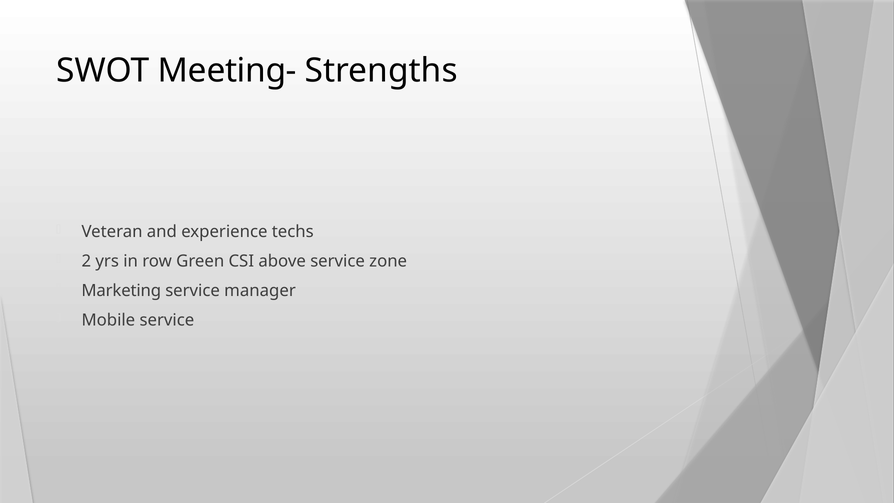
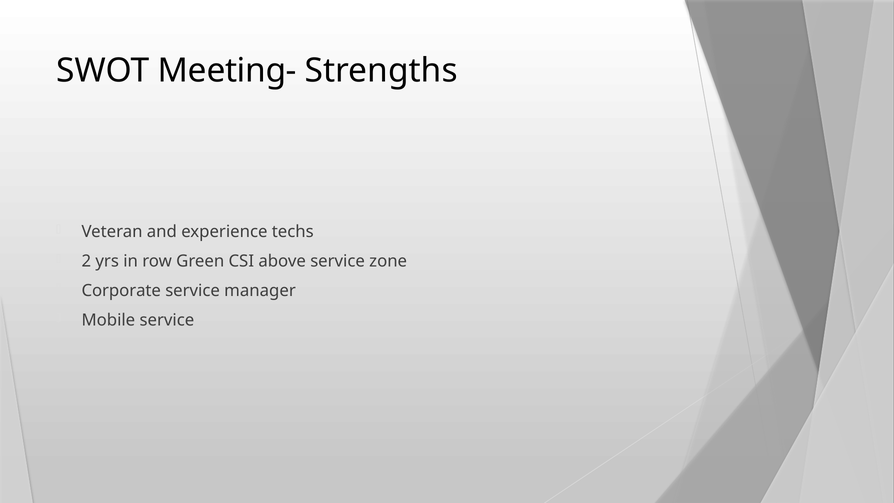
Marketing: Marketing -> Corporate
